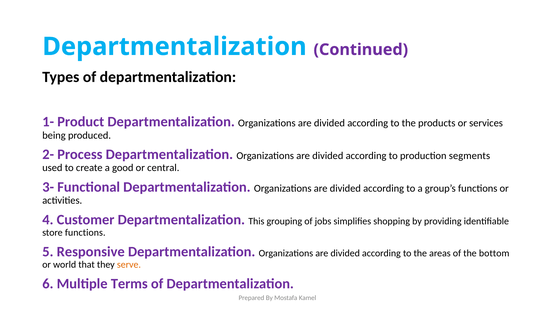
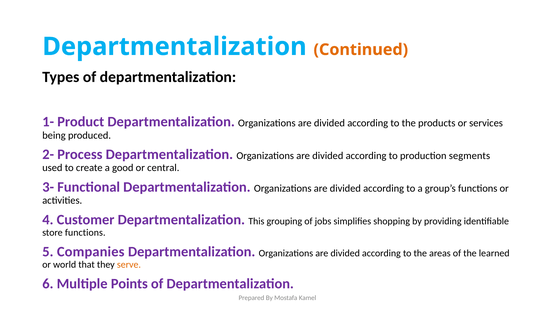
Continued colour: purple -> orange
Responsive: Responsive -> Companies
bottom: bottom -> learned
Terms: Terms -> Points
